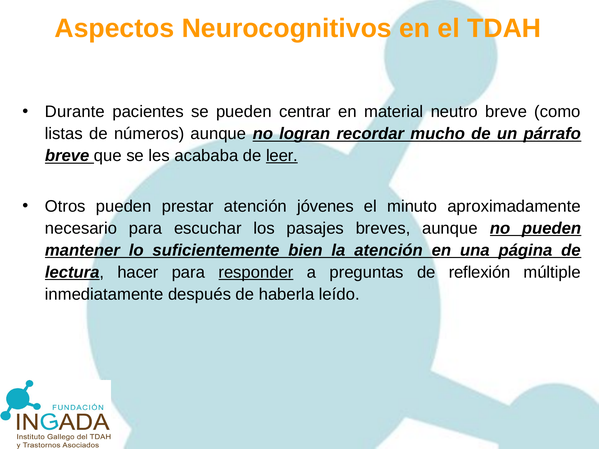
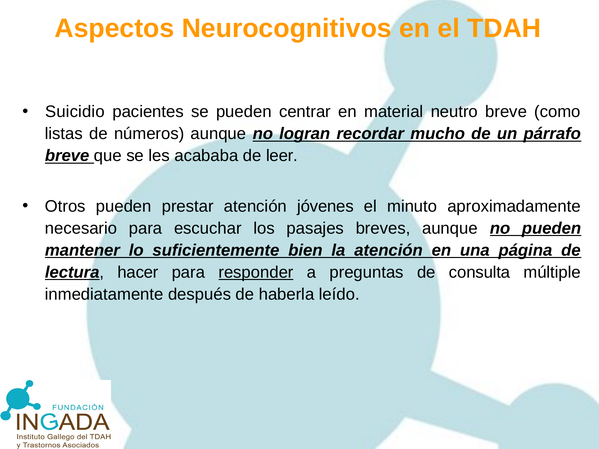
Durante: Durante -> Suicidio
leer underline: present -> none
reflexión: reflexión -> consulta
